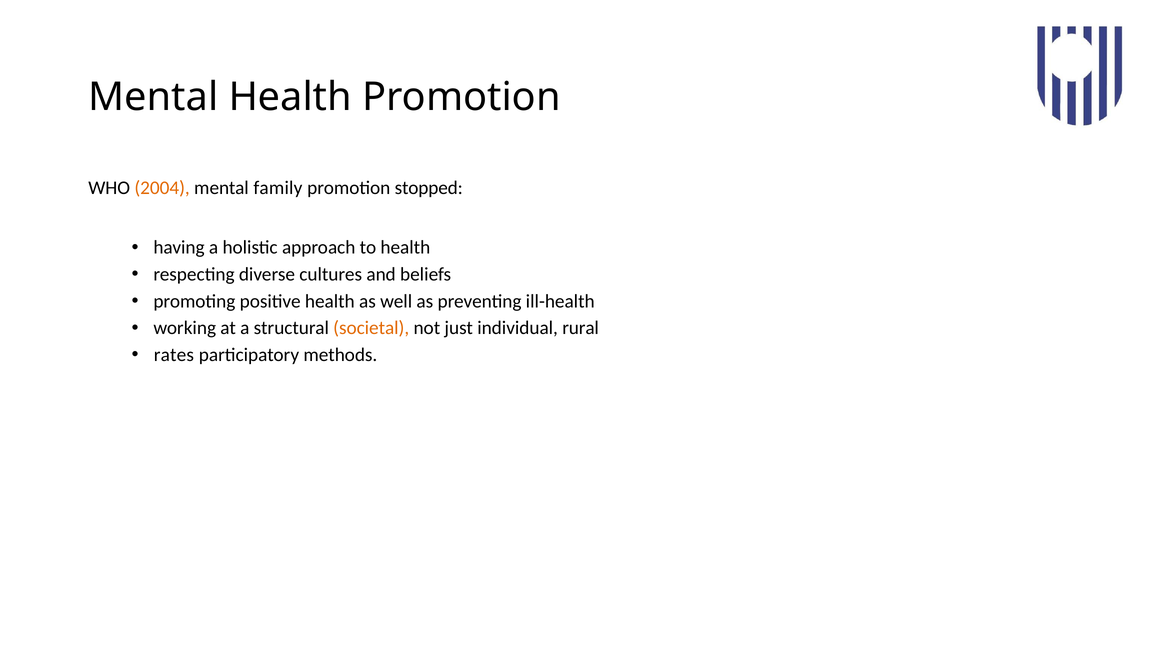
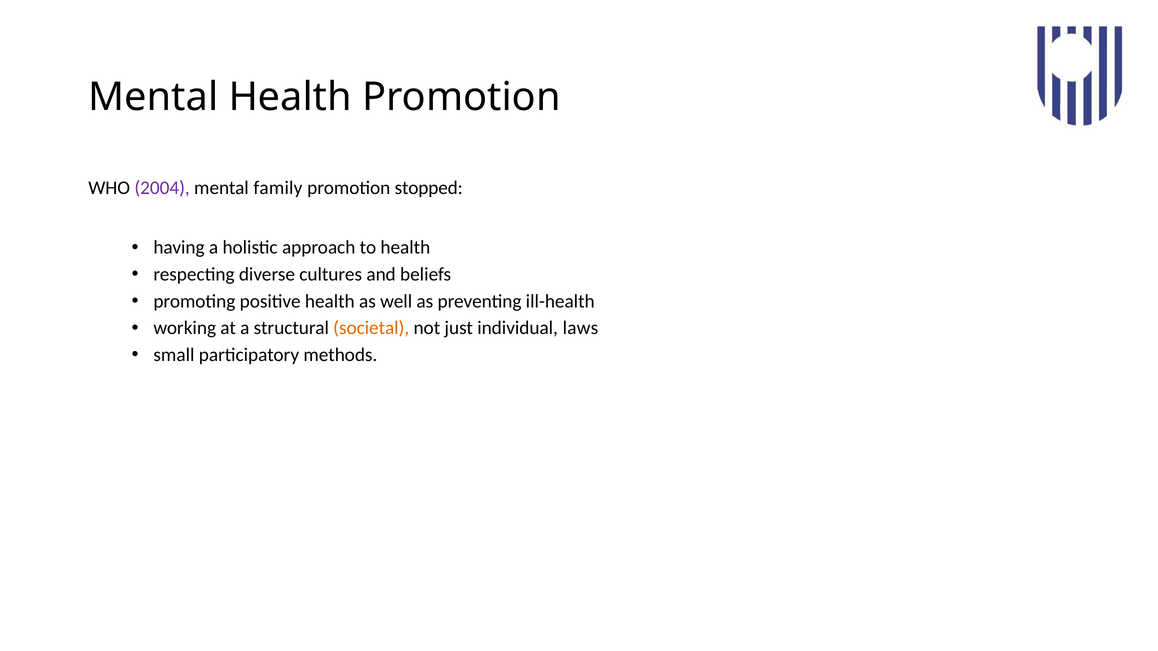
2004 colour: orange -> purple
rural: rural -> laws
rates: rates -> small
